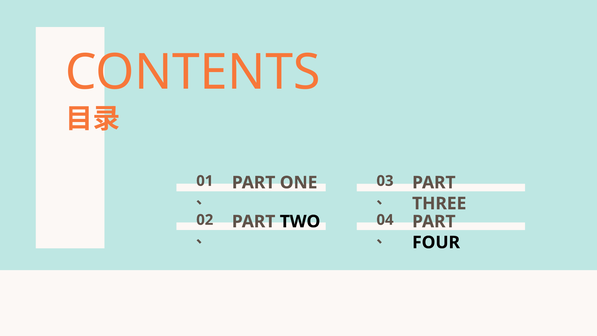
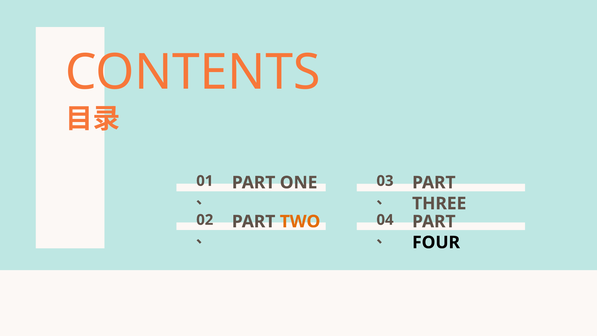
TWO colour: black -> orange
